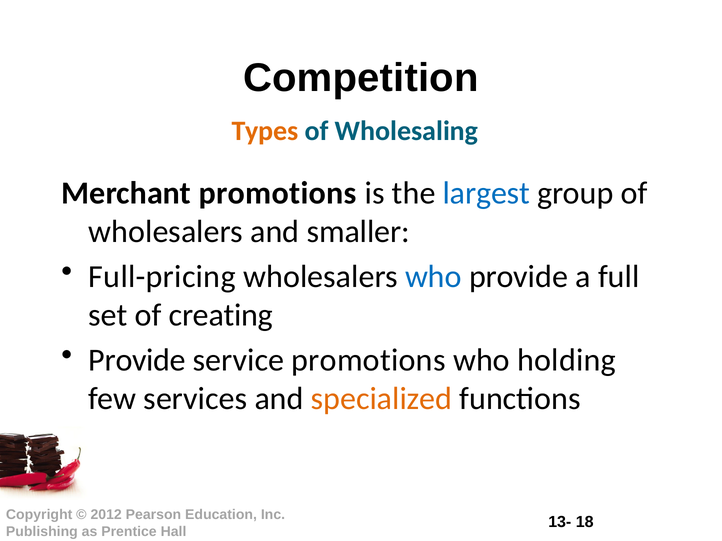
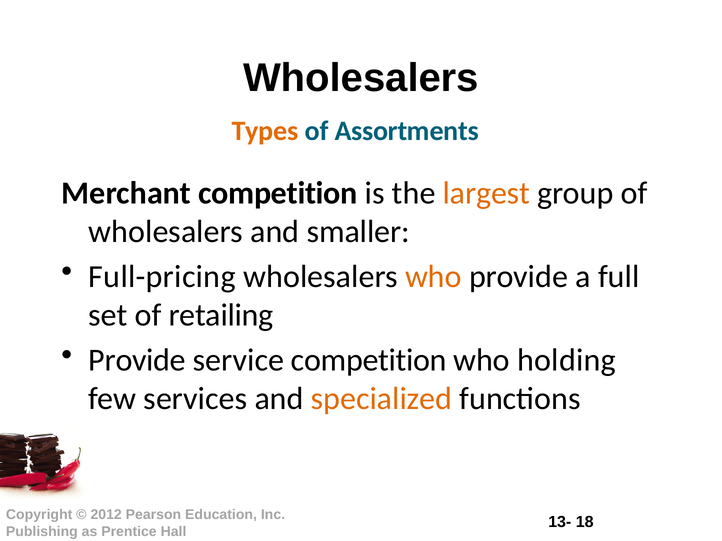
Competition at (361, 78): Competition -> Wholesalers
Wholesaling: Wholesaling -> Assortments
Merchant promotions: promotions -> competition
largest colour: blue -> orange
who at (433, 277) colour: blue -> orange
creating: creating -> retailing
service promotions: promotions -> competition
